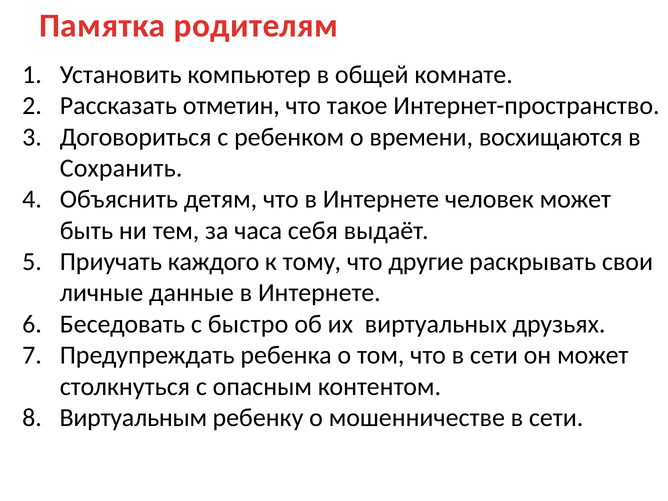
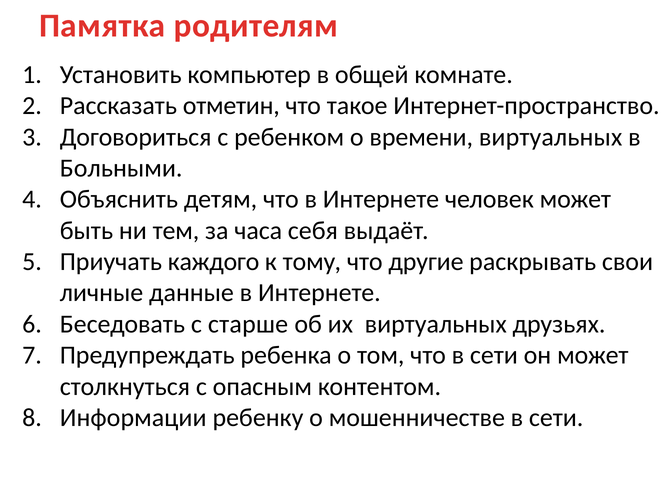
времени восхищаются: восхищаются -> виртуальных
Сохранить: Сохранить -> Больными
быстро: быстро -> старше
Виртуальным: Виртуальным -> Информации
